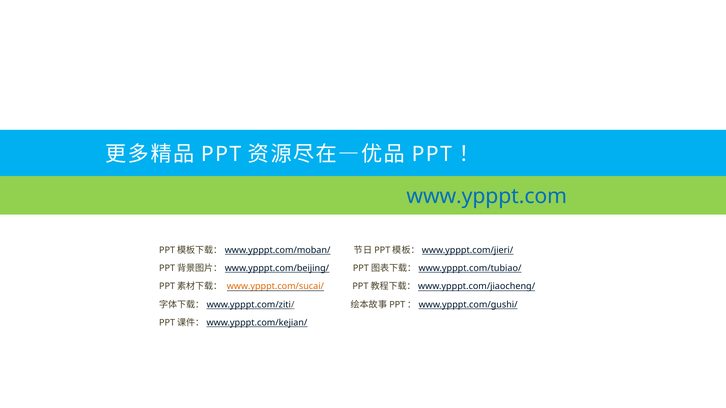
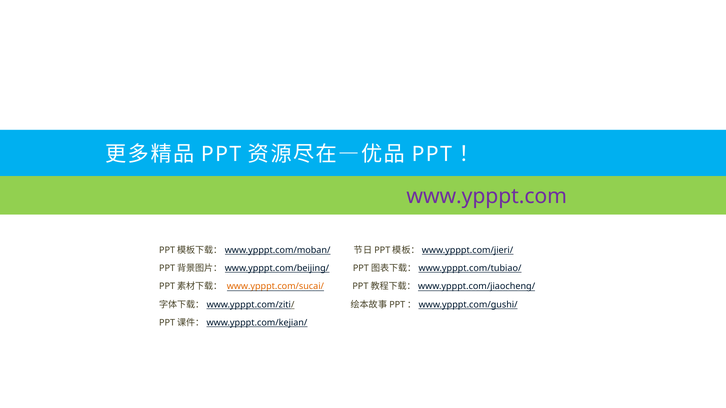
www.ypppt.com colour: blue -> purple
